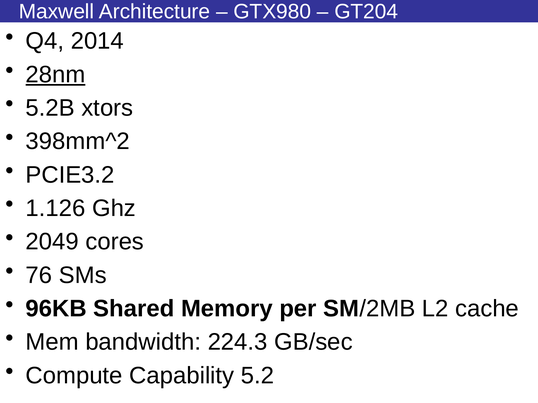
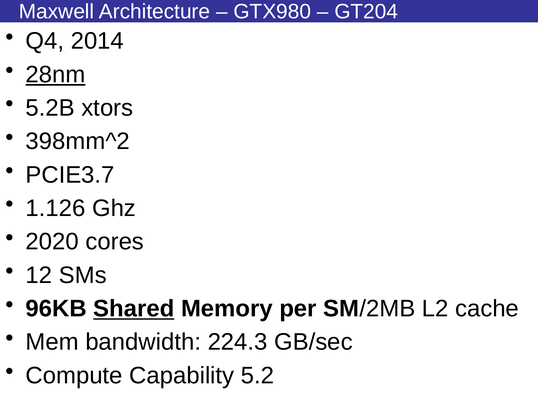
PCIE3.2: PCIE3.2 -> PCIE3.7
2049: 2049 -> 2020
76: 76 -> 12
Shared underline: none -> present
